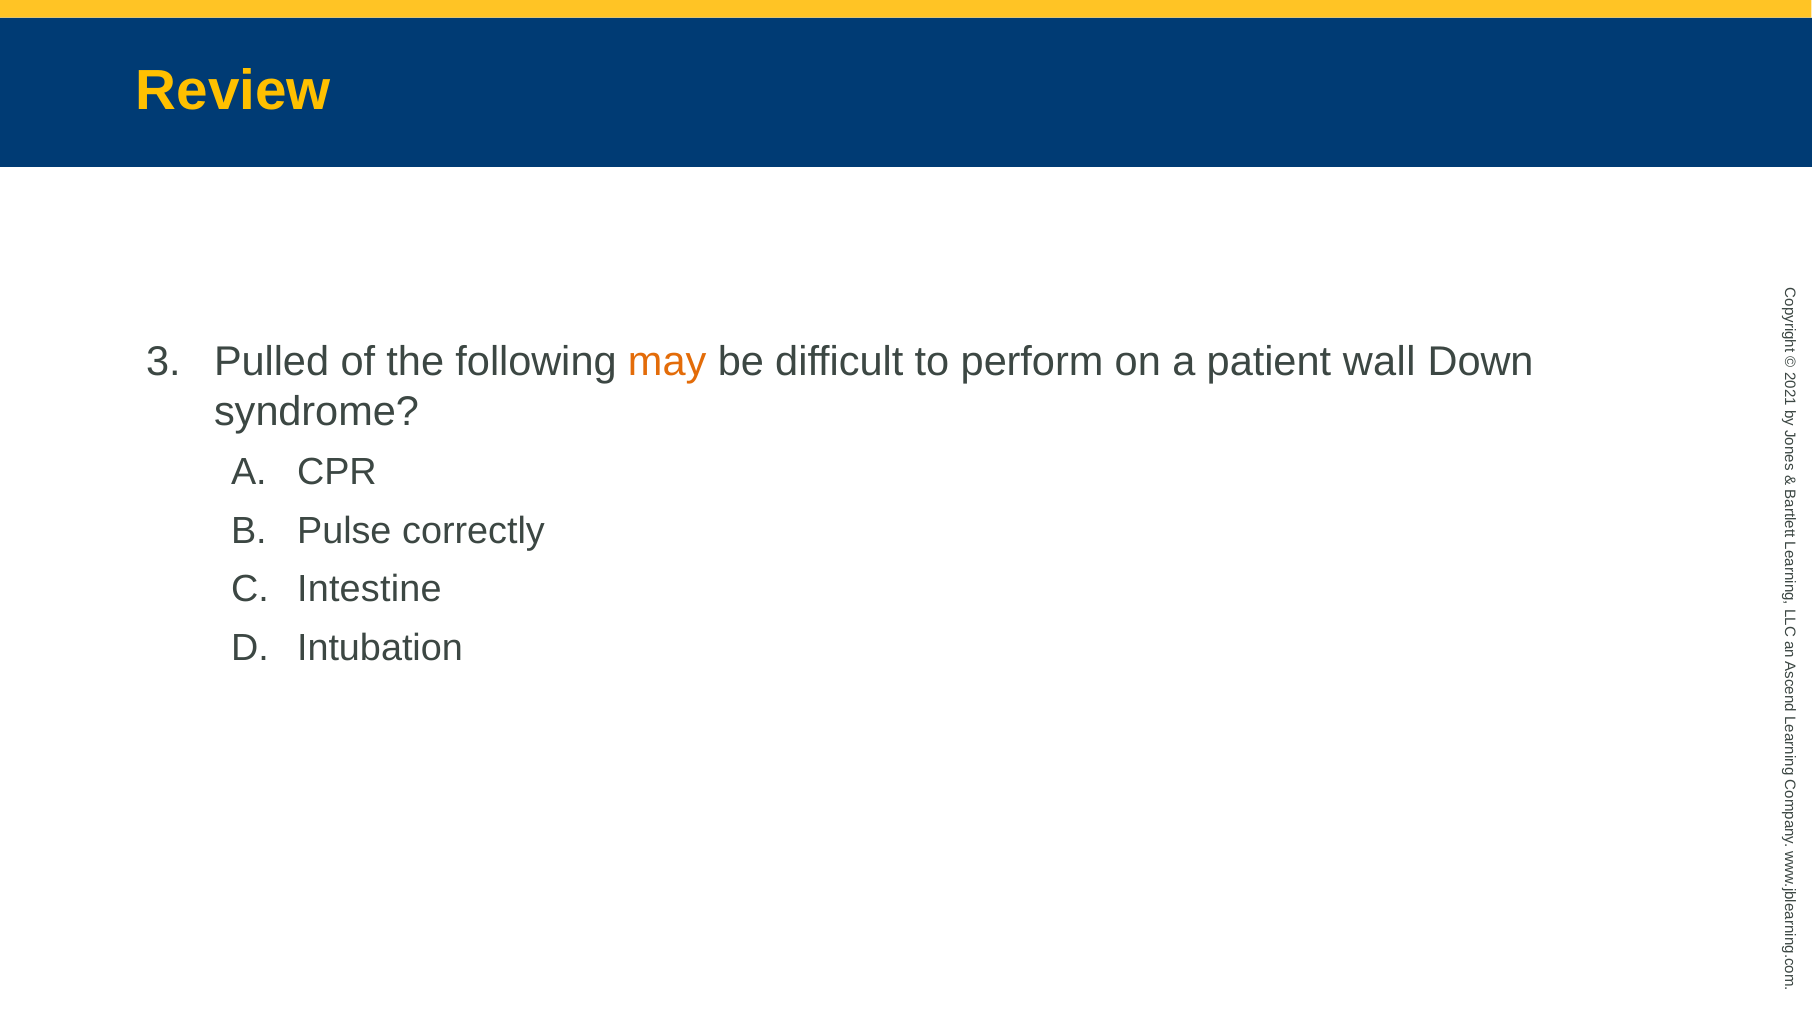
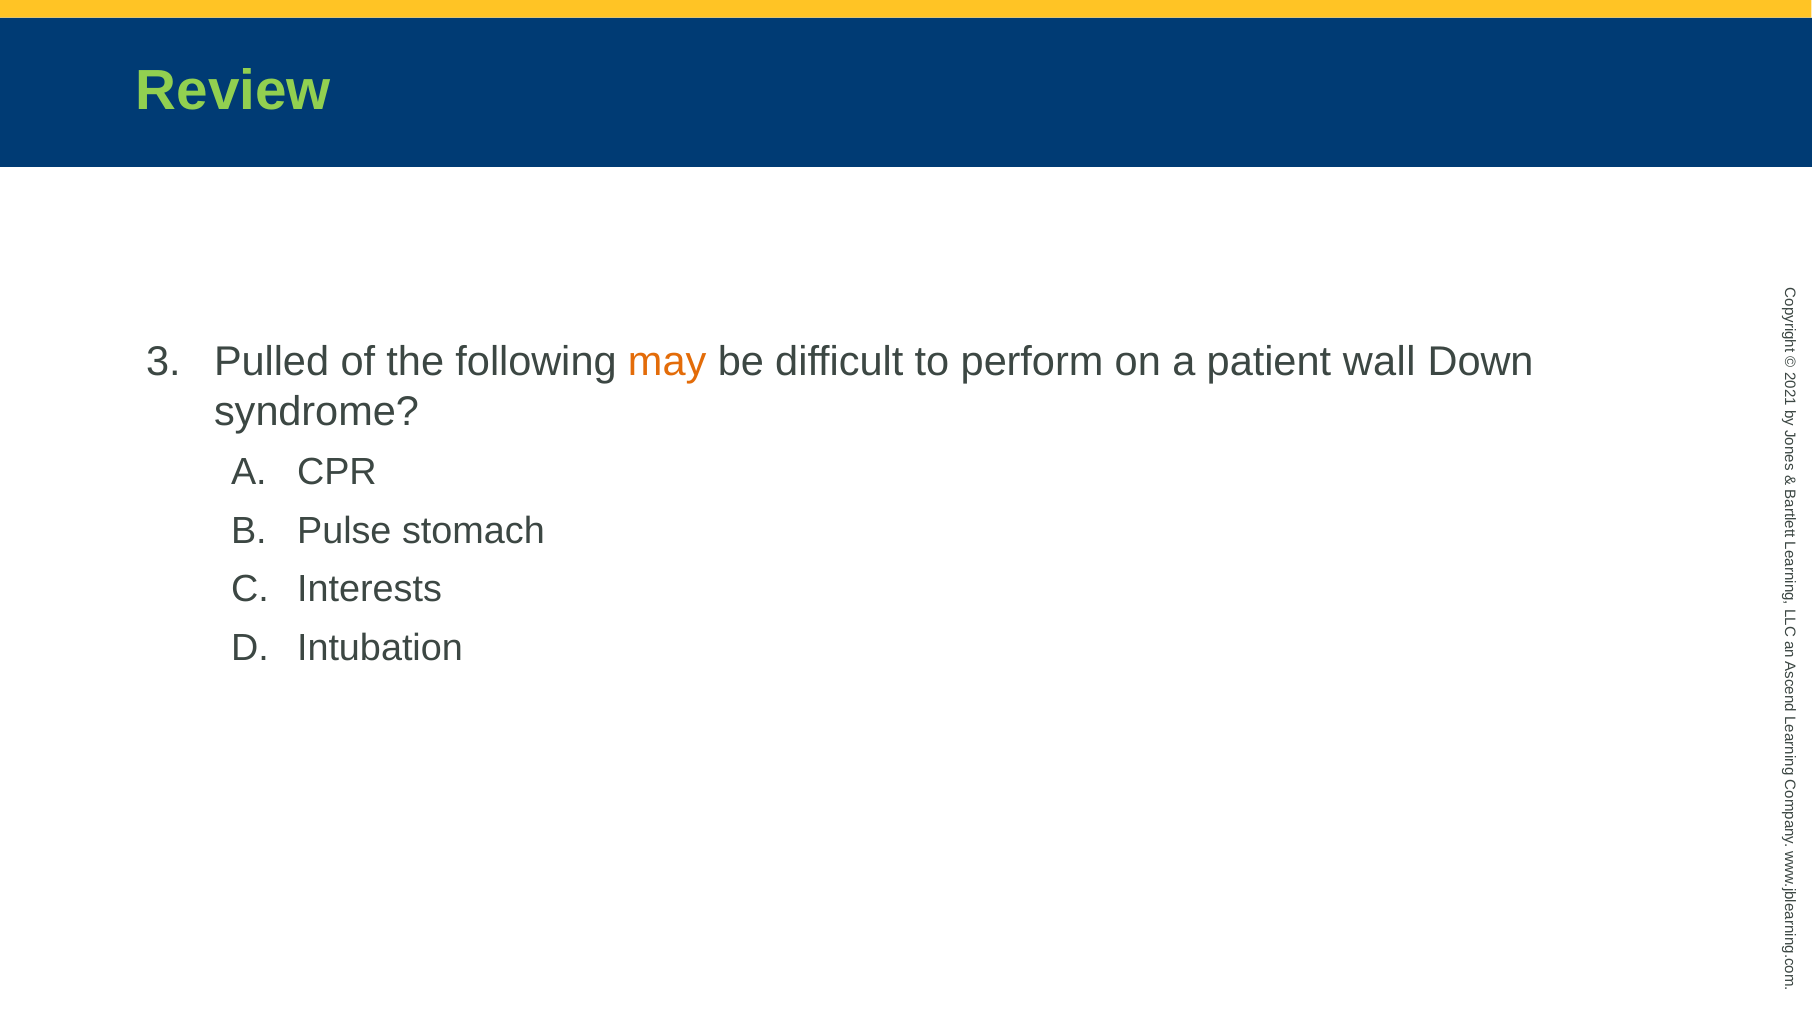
Review colour: yellow -> light green
correctly: correctly -> stomach
Intestine: Intestine -> Interests
